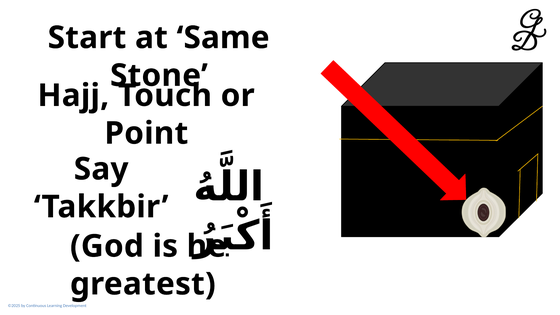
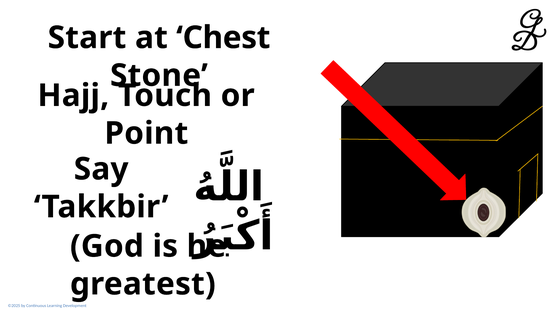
Same: Same -> Chest
